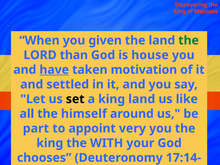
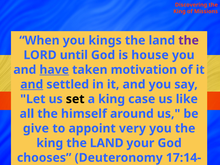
given: given -> kings
the at (189, 40) colour: green -> purple
than: than -> until
and at (32, 84) underline: none -> present
king land: land -> case
part: part -> give
king the WITH: WITH -> LAND
